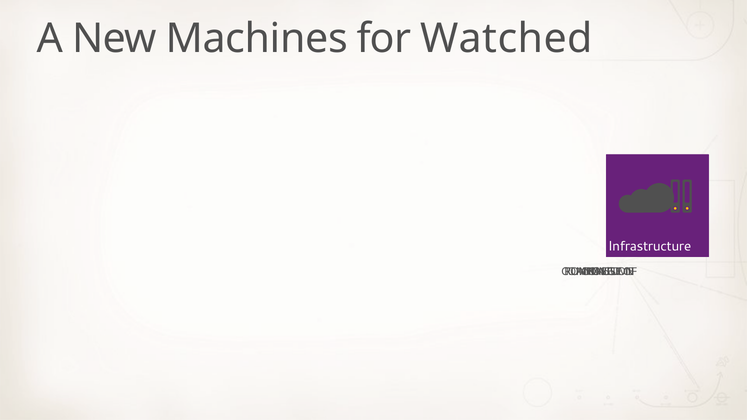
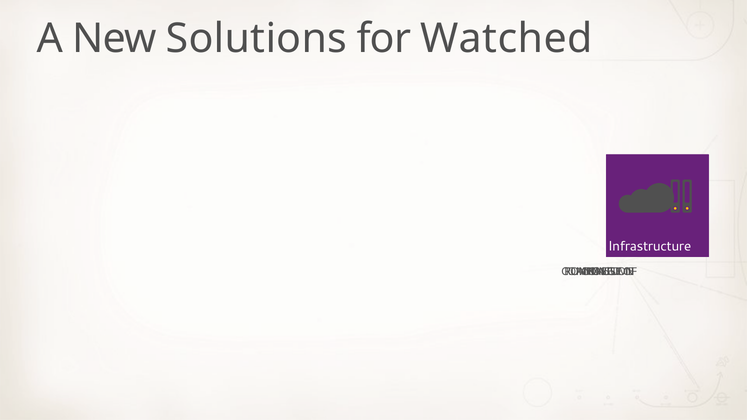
New Machines: Machines -> Solutions
